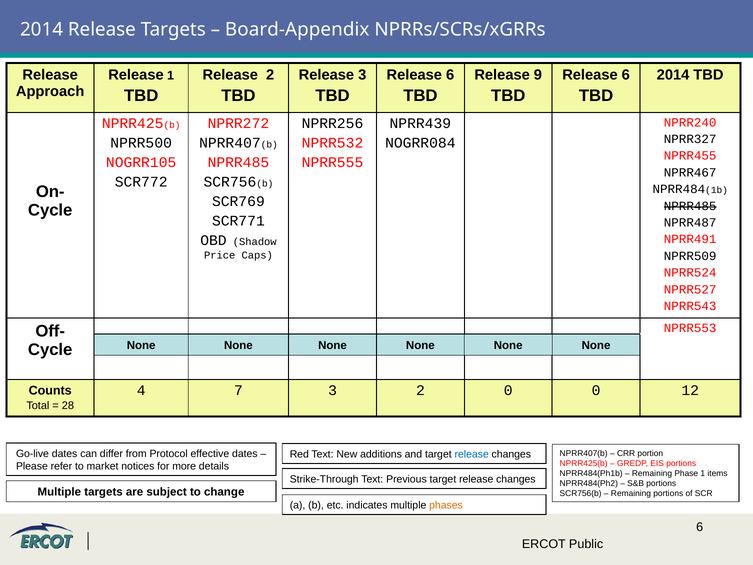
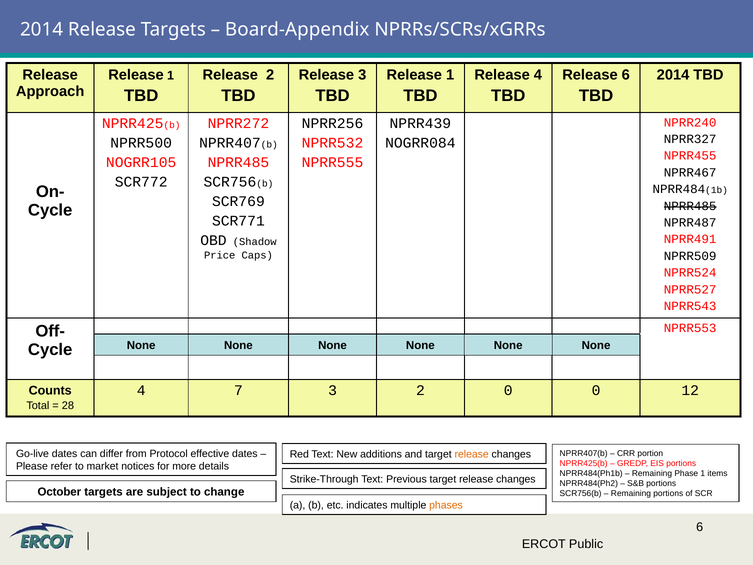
6 at (450, 75): 6 -> 1
Release 9: 9 -> 4
release at (472, 454) colour: blue -> orange
Multiple at (59, 492): Multiple -> October
